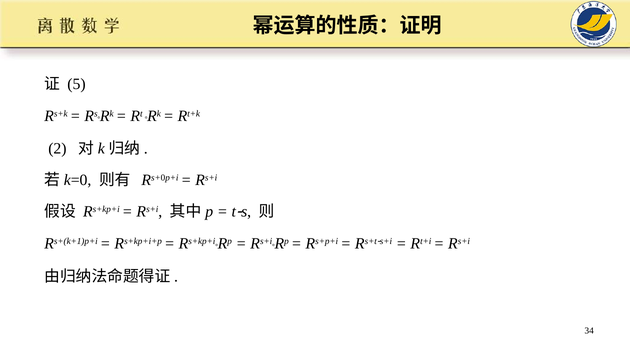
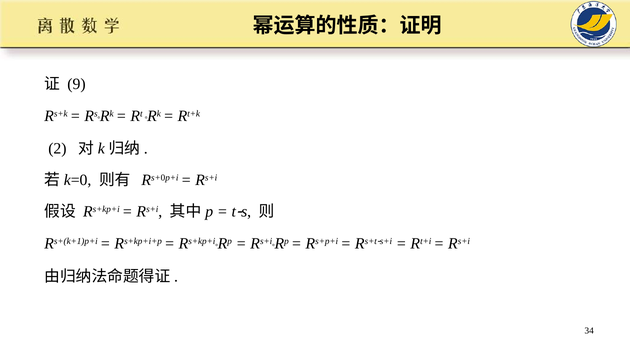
5: 5 -> 9
